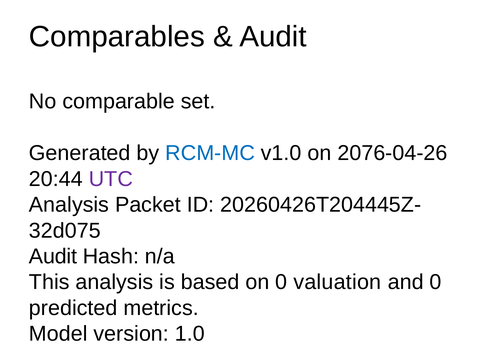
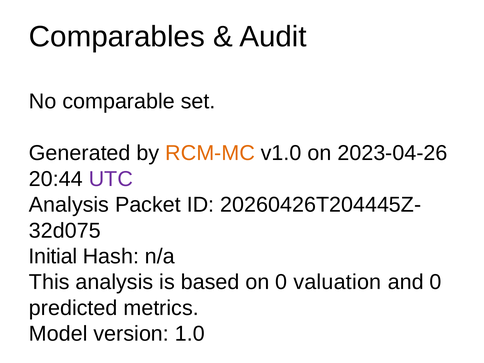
RCM-MC colour: blue -> orange
2076-04-26: 2076-04-26 -> 2023-04-26
Audit at (53, 256): Audit -> Initial
